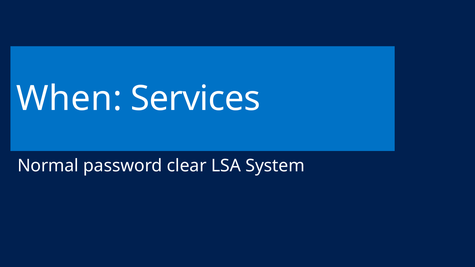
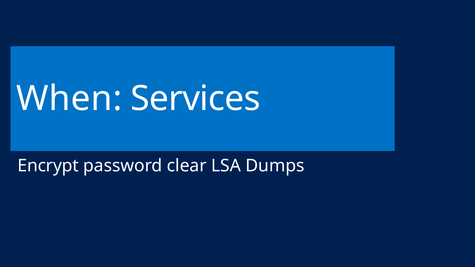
Normal: Normal -> Encrypt
System: System -> Dumps
